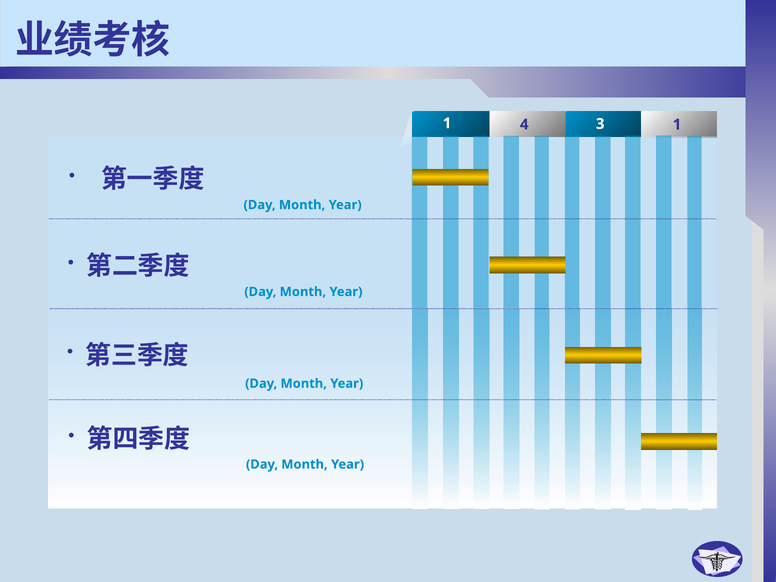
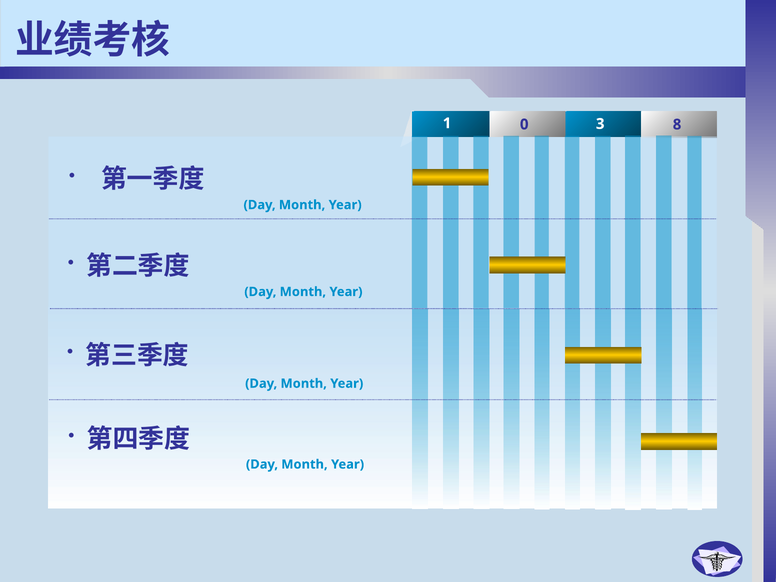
4: 4 -> 0
3 1: 1 -> 8
